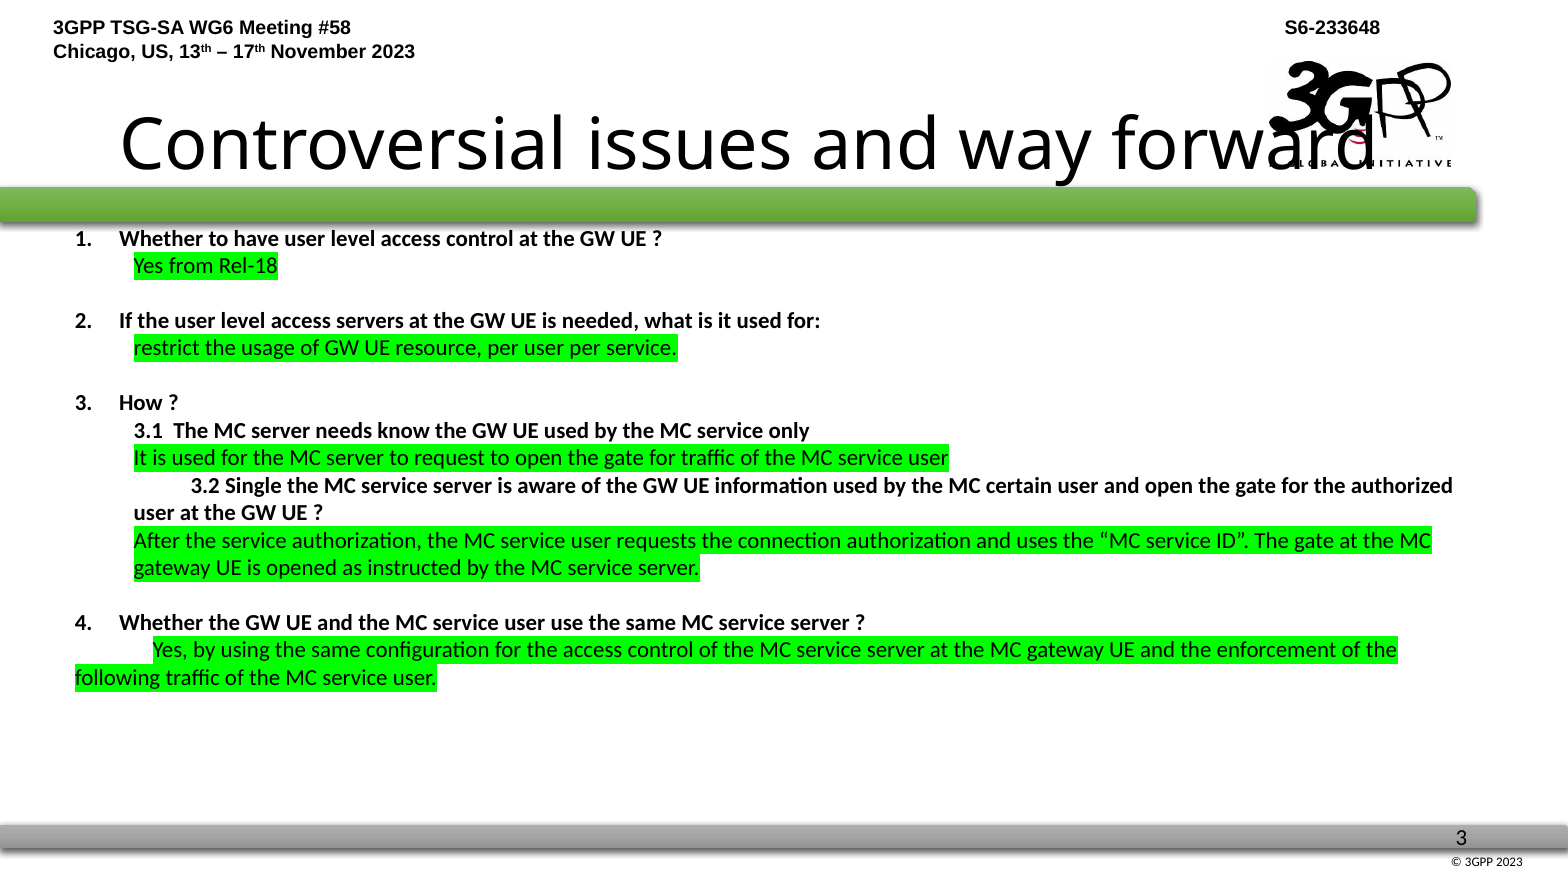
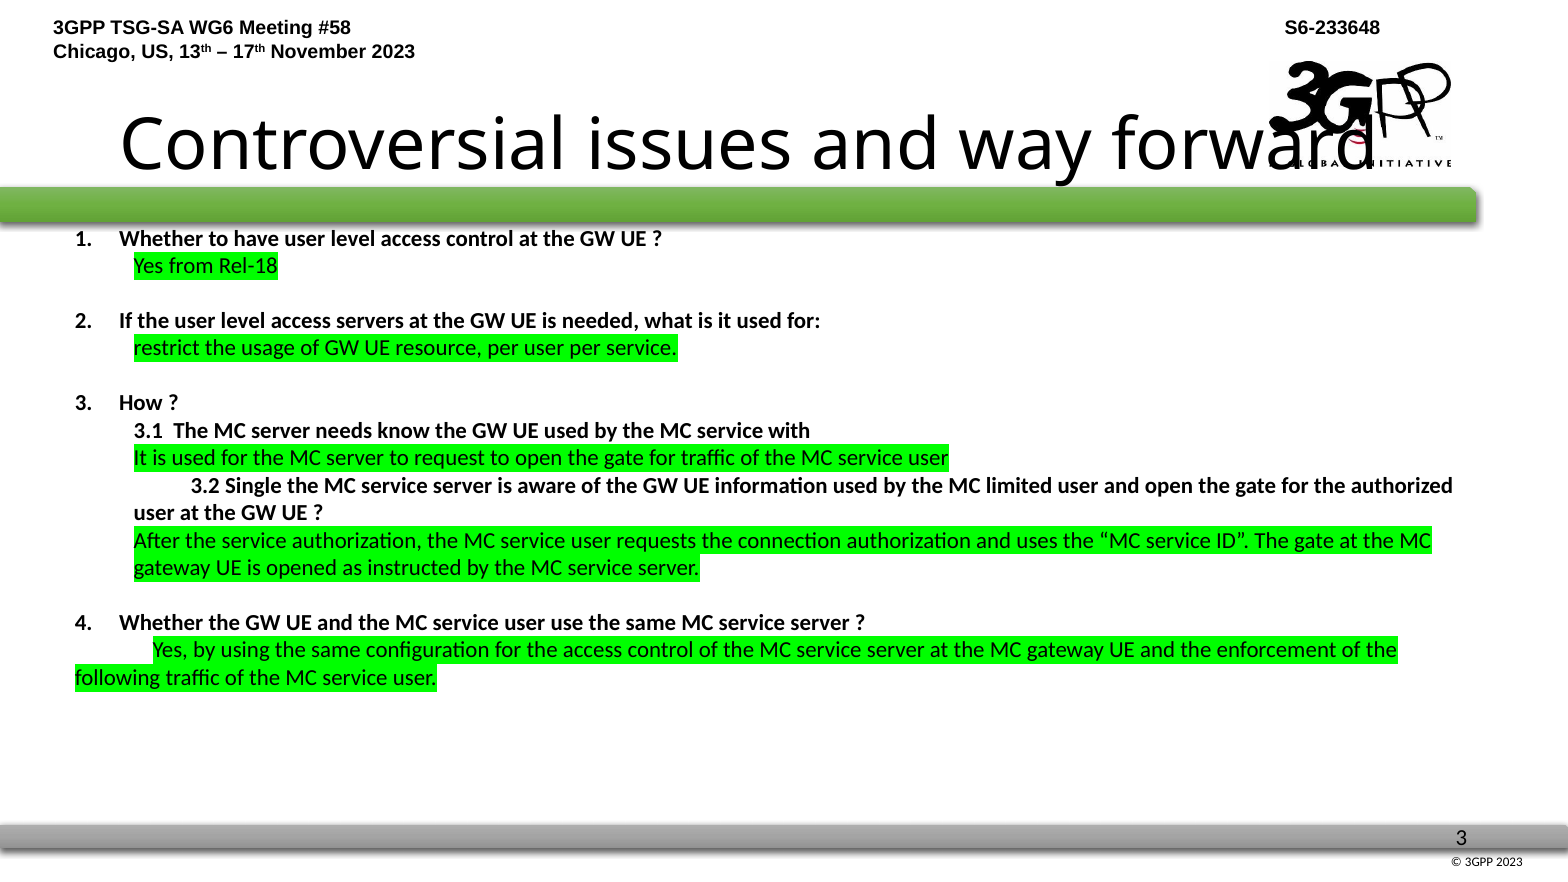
only: only -> with
certain: certain -> limited
